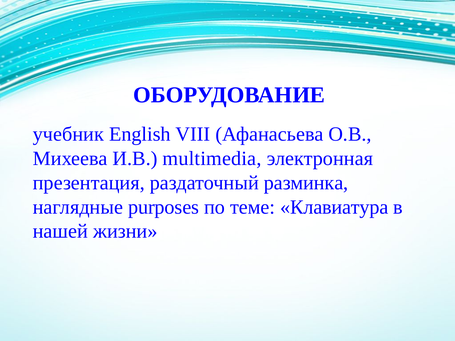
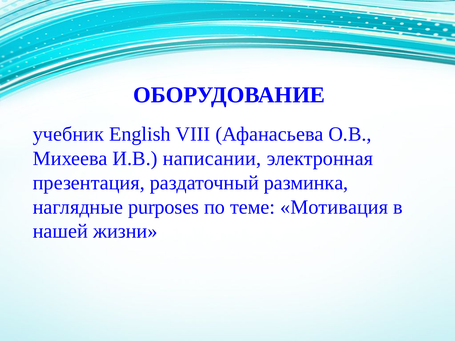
multimedia: multimedia -> написании
Клавиатура: Клавиатура -> Мотивация
